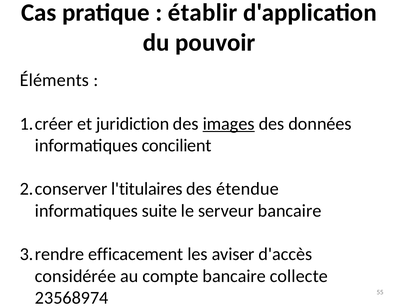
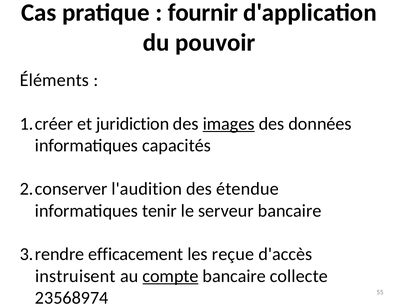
établir: établir -> fournir
concilient: concilient -> capacités
l'titulaires: l'titulaires -> l'audition
suite: suite -> tenir
aviser: aviser -> reçue
considérée: considérée -> instruisent
compte underline: none -> present
